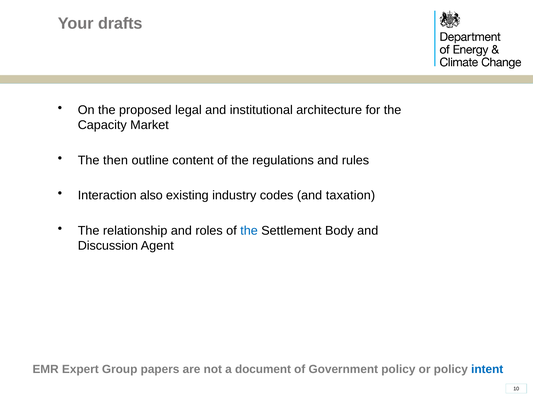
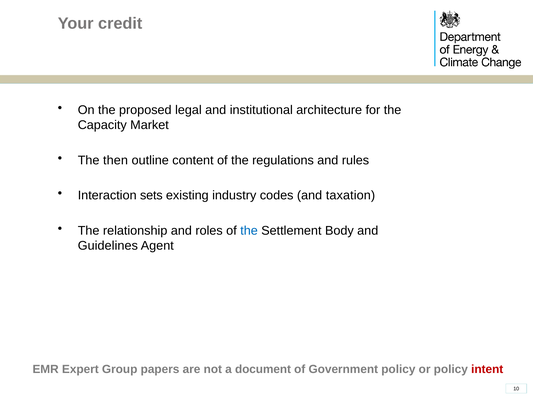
drafts: drafts -> credit
also: also -> sets
Discussion: Discussion -> Guidelines
intent colour: blue -> red
